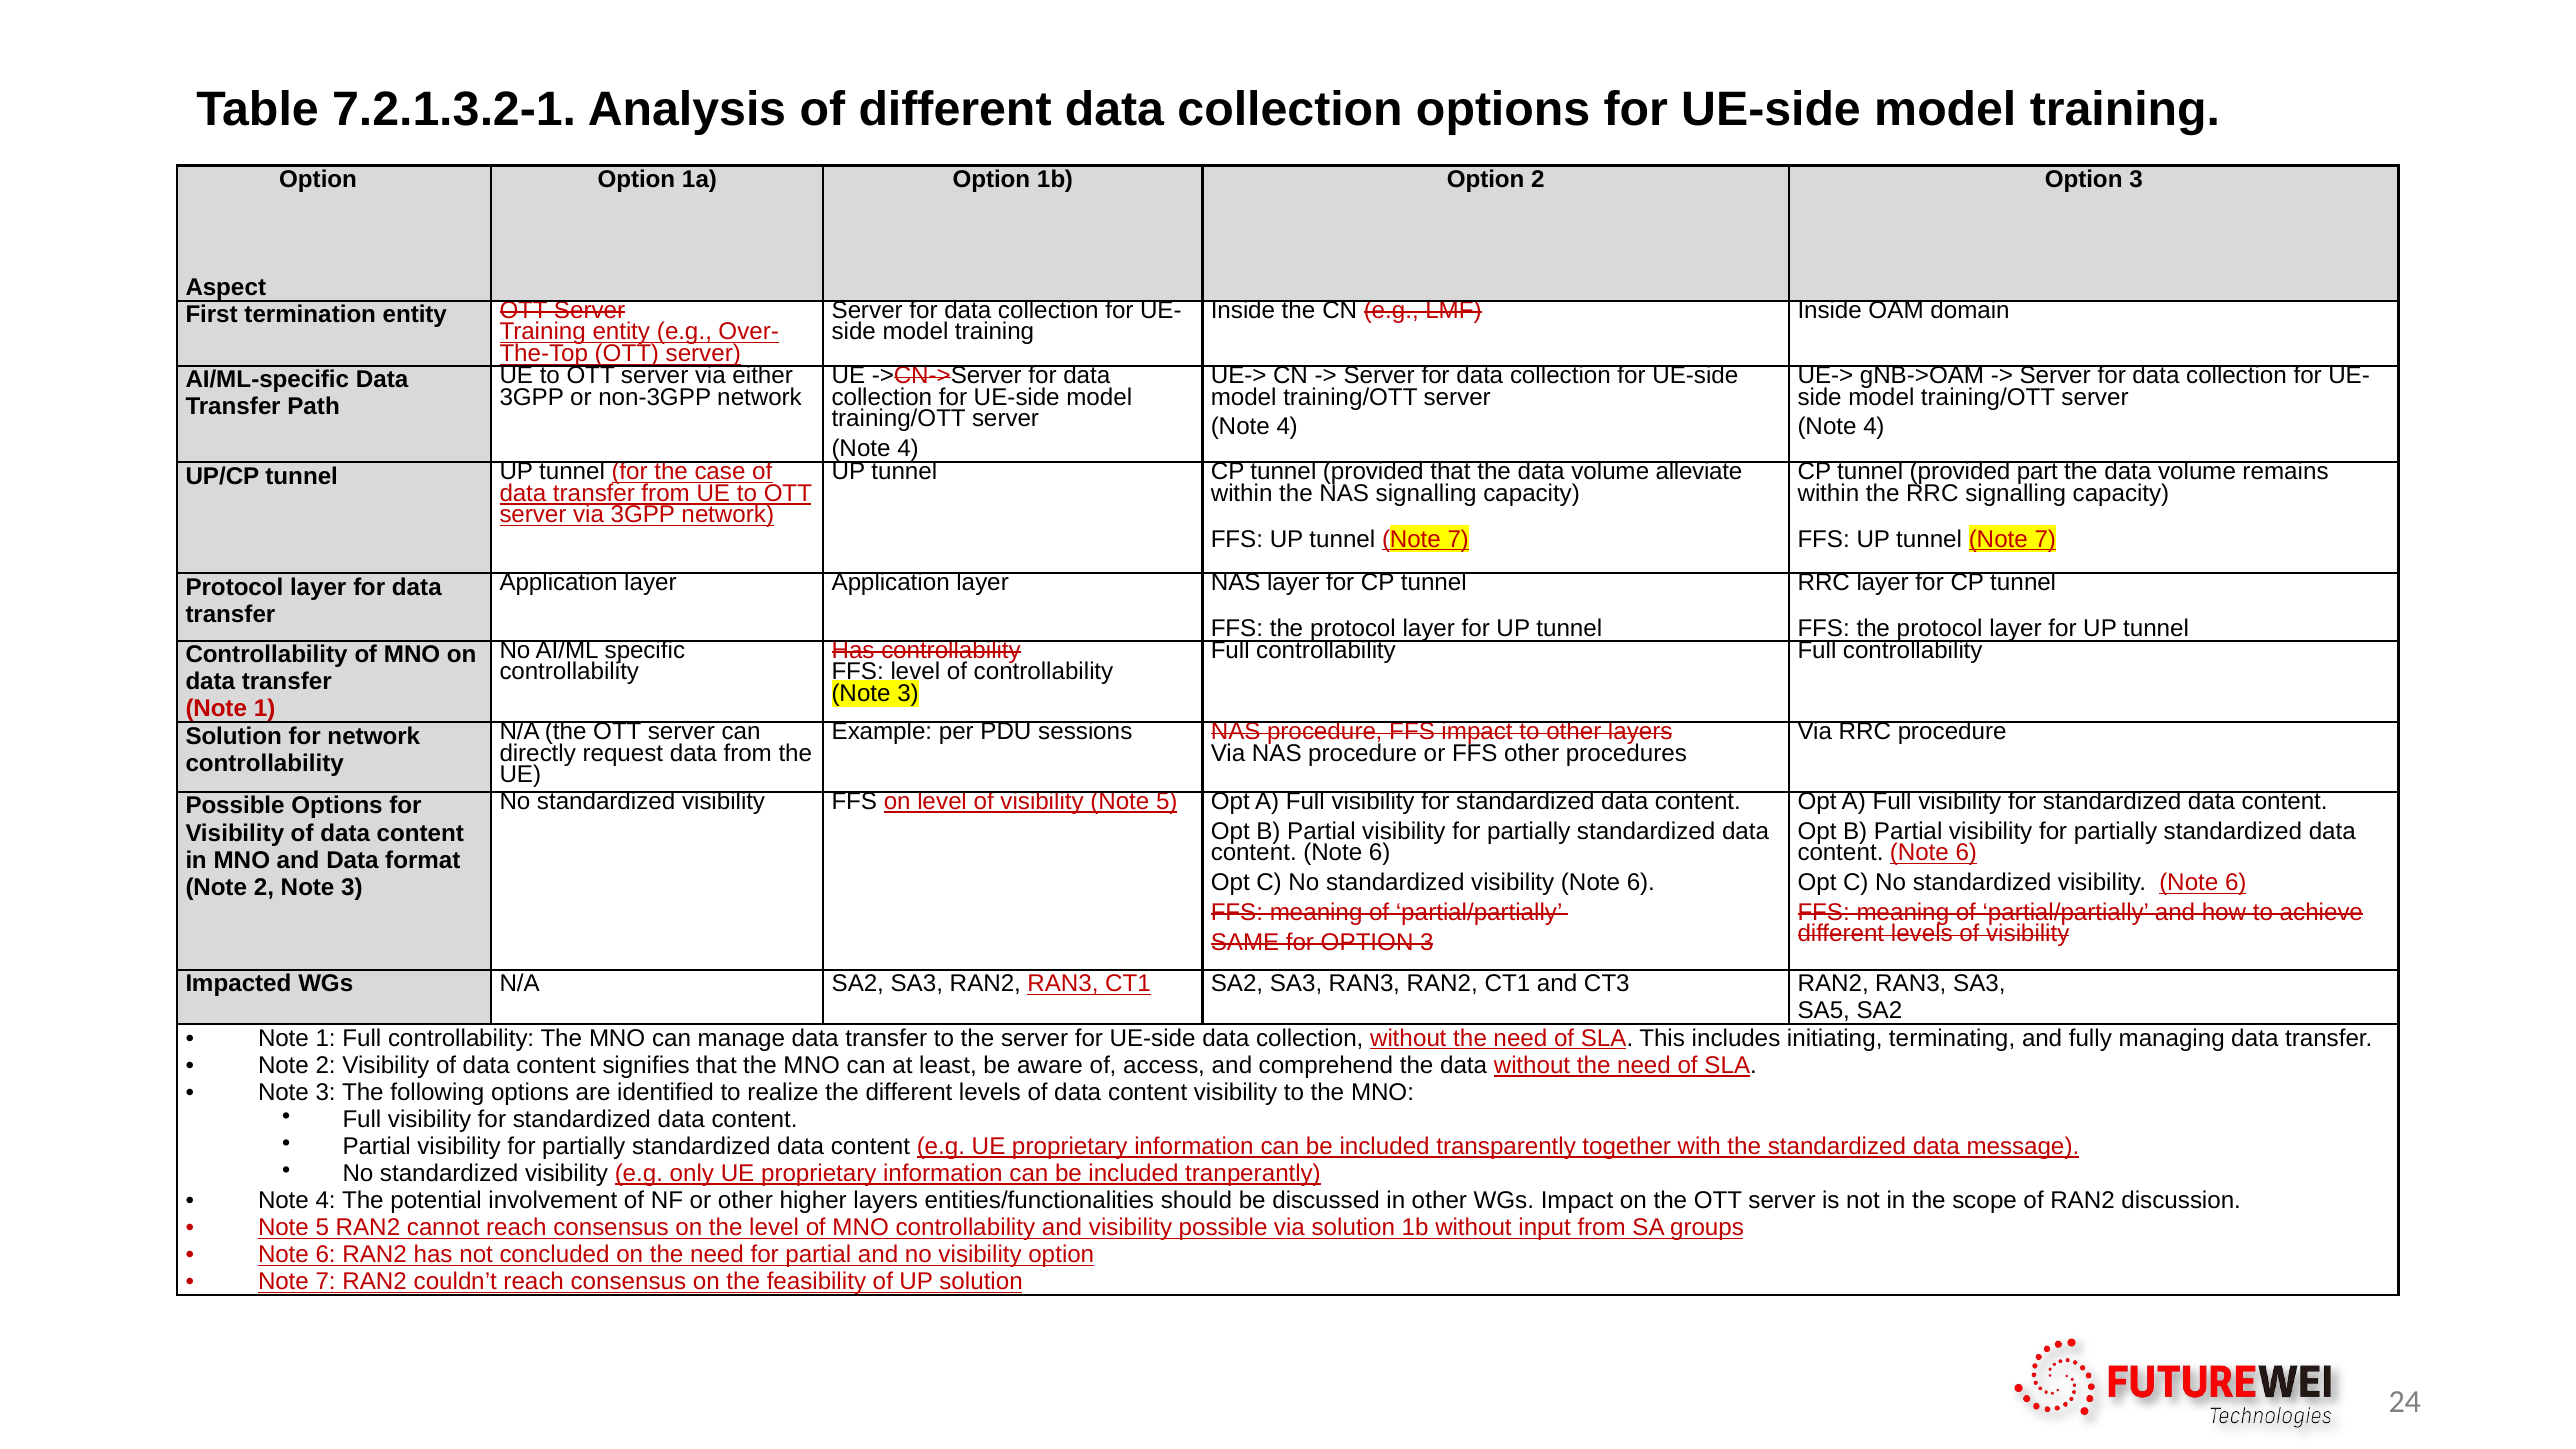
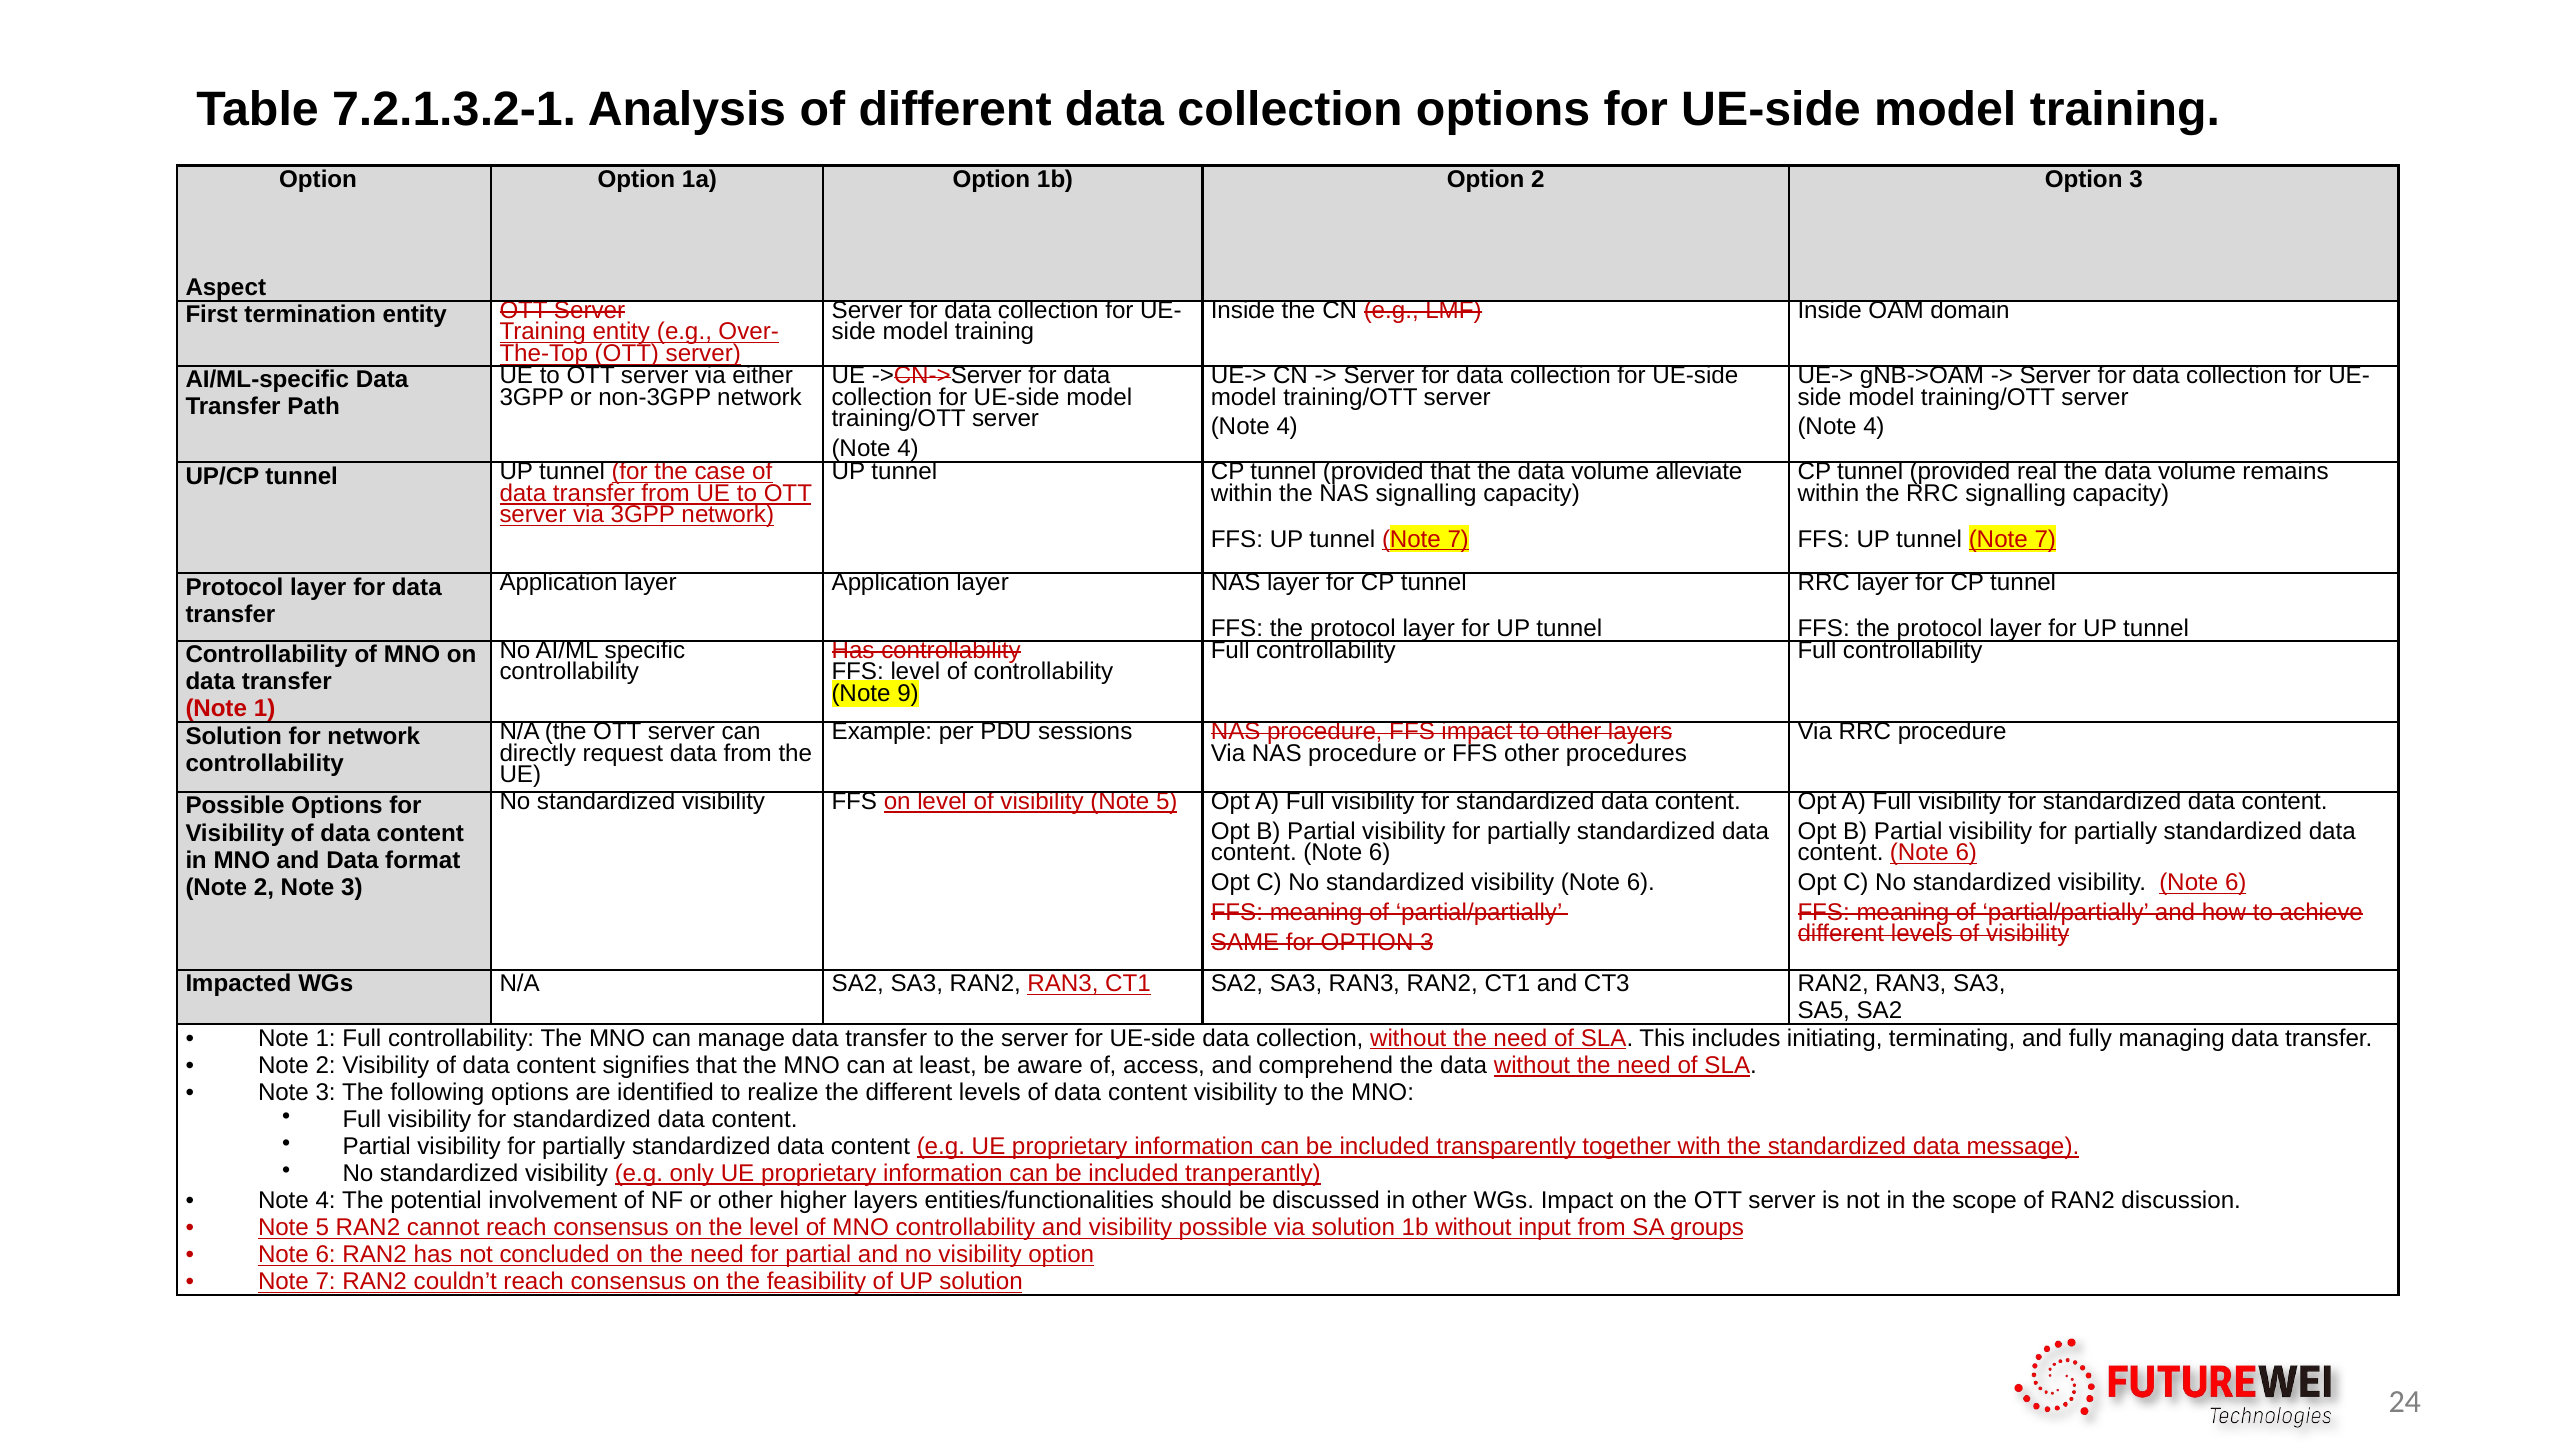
part: part -> real
3 at (908, 694): 3 -> 9
